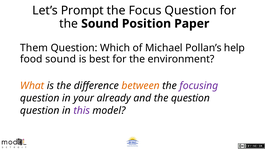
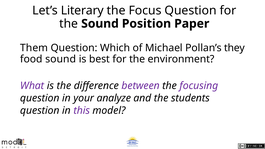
Prompt: Prompt -> Literary
help: help -> they
What colour: orange -> purple
between colour: orange -> purple
already: already -> analyze
the question: question -> students
